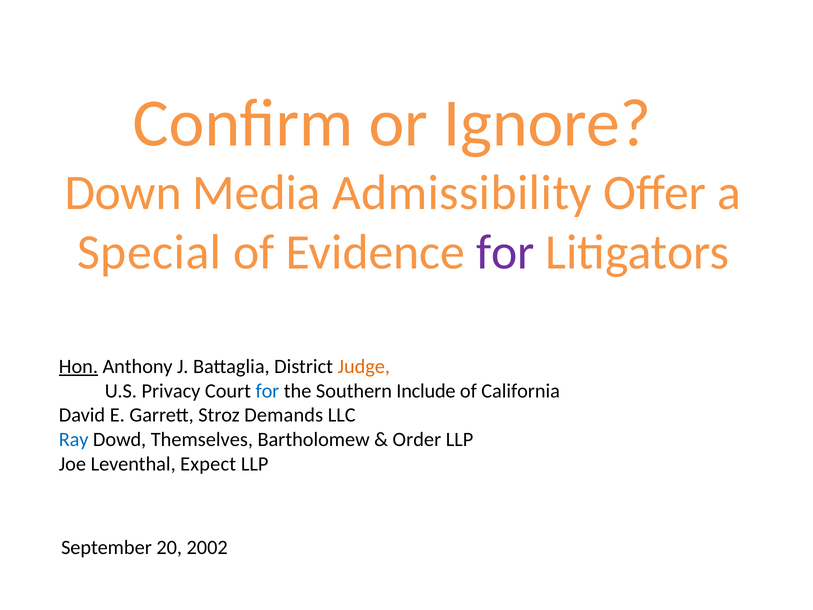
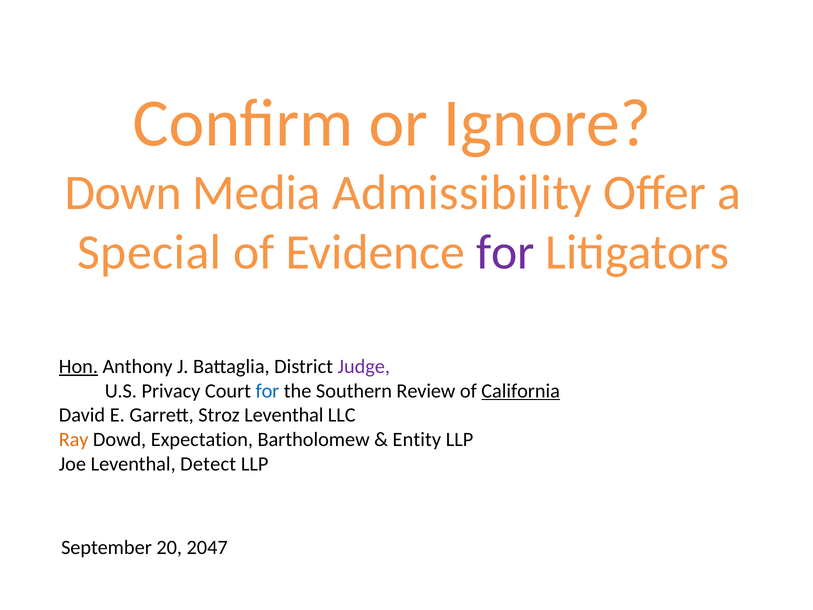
Judge colour: orange -> purple
Include: Include -> Review
California underline: none -> present
Stroz Demands: Demands -> Leventhal
Ray colour: blue -> orange
Themselves: Themselves -> Expectation
Order: Order -> Entity
Expect: Expect -> Detect
2002: 2002 -> 2047
